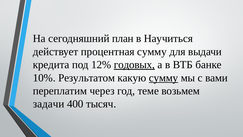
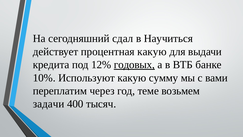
план: план -> сдал
процентная сумму: сумму -> какую
Результатом: Результатом -> Используют
сумму at (164, 78) underline: present -> none
